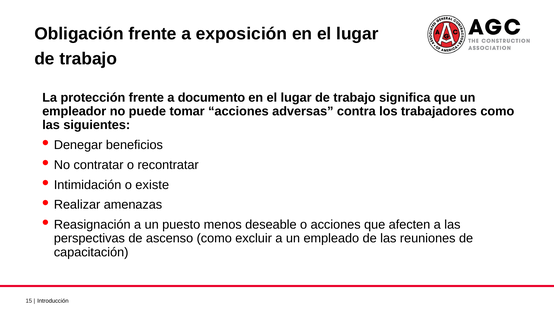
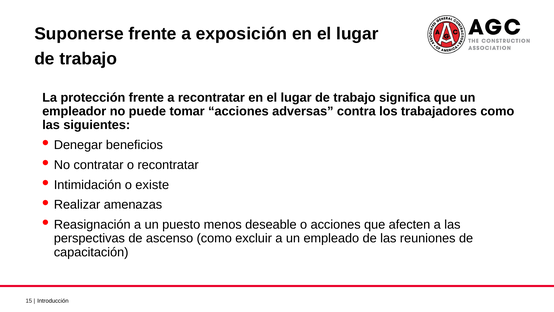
Obligación: Obligación -> Suponerse
a documento: documento -> recontratar
